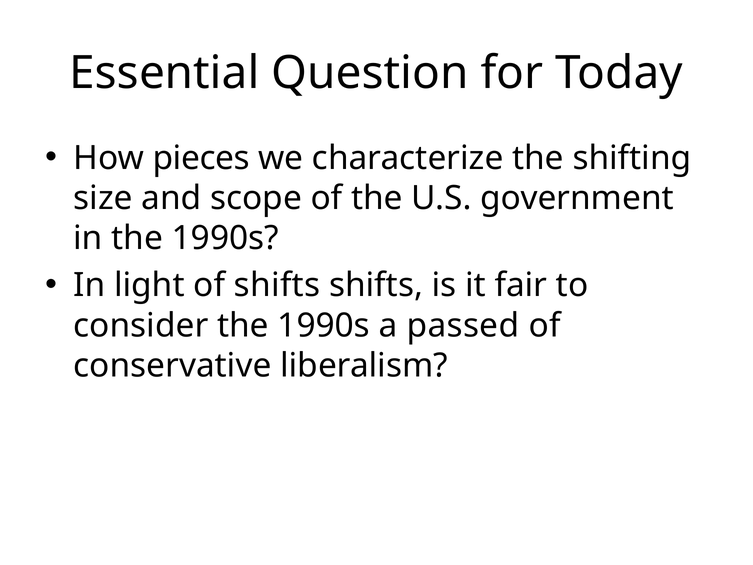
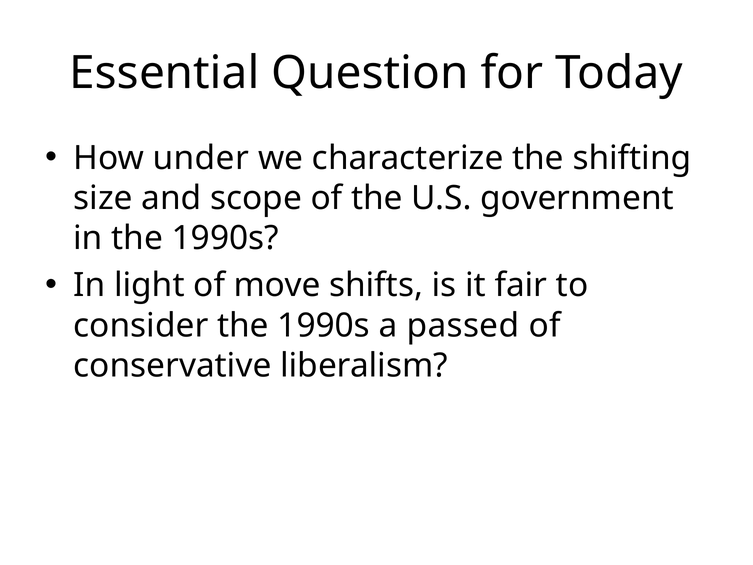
pieces: pieces -> under
of shifts: shifts -> move
